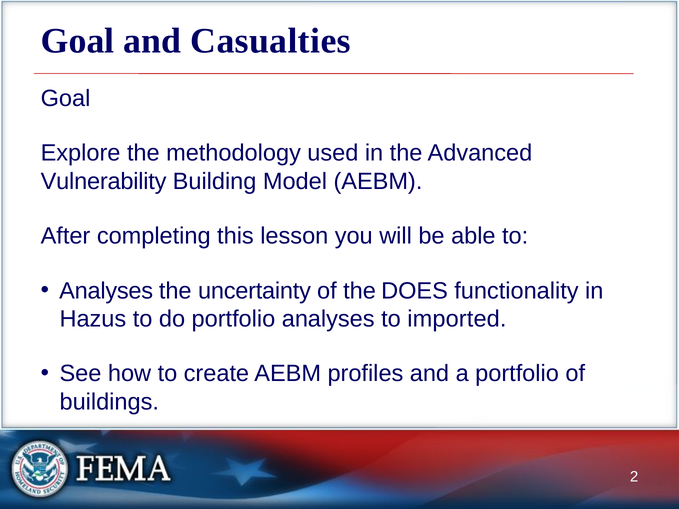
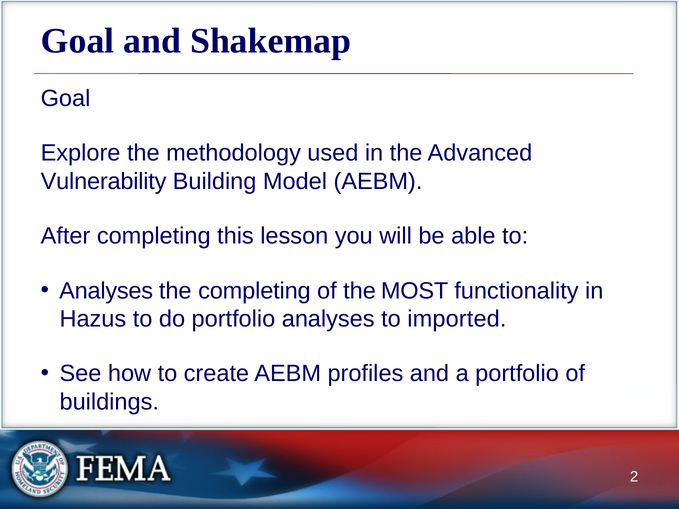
Casualties: Casualties -> Shakemap
the uncertainty: uncertainty -> completing
DOES: DOES -> MOST
